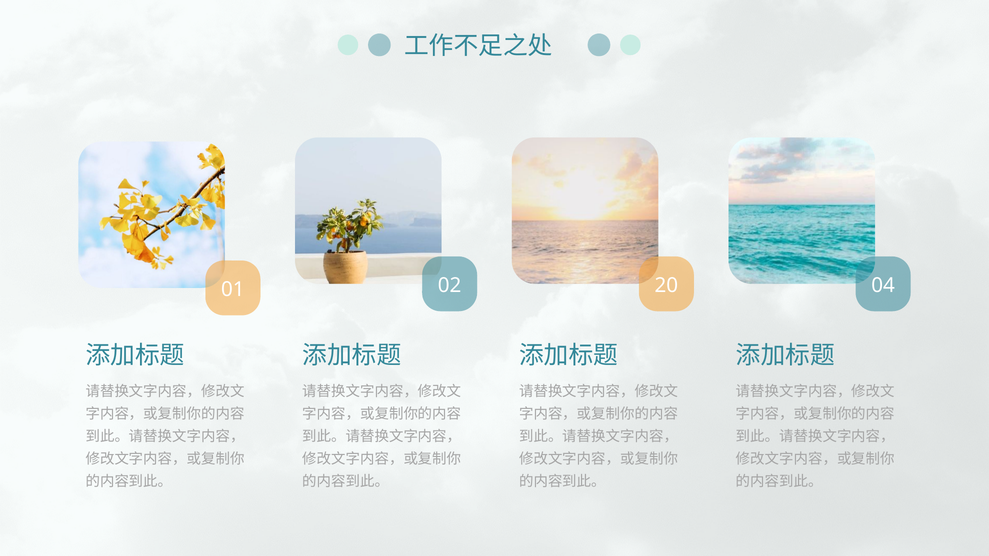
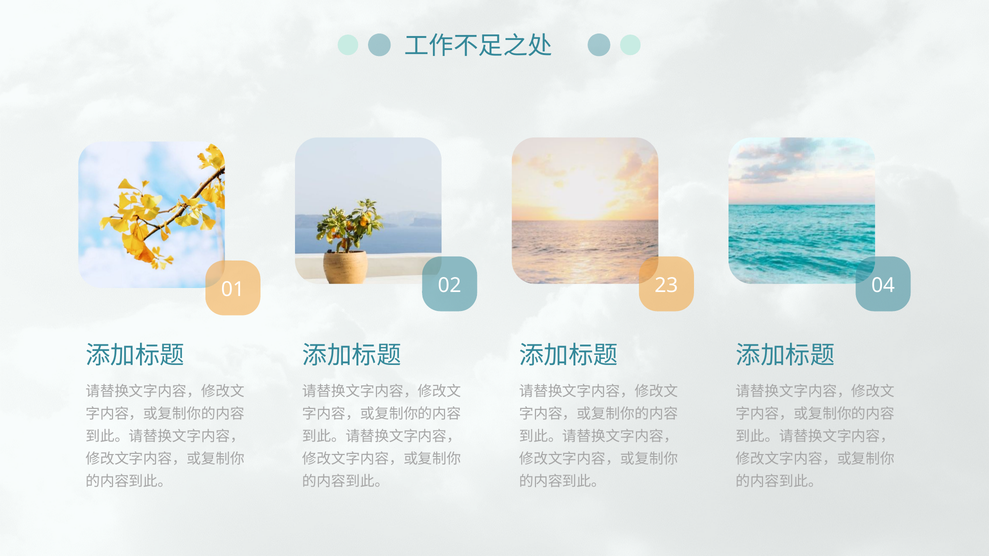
20: 20 -> 23
